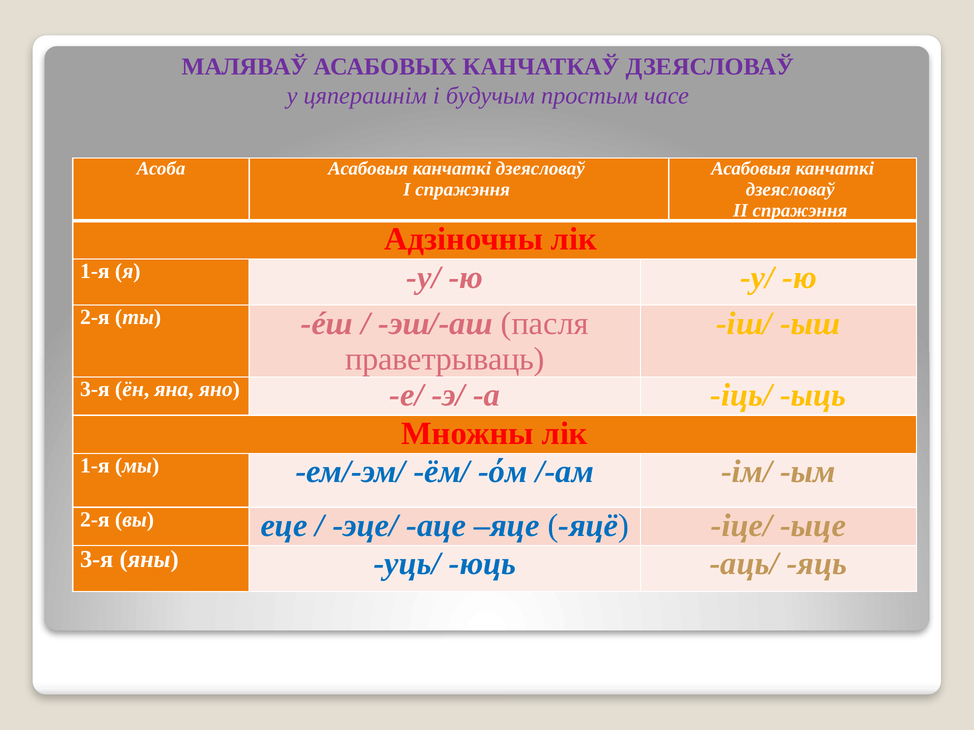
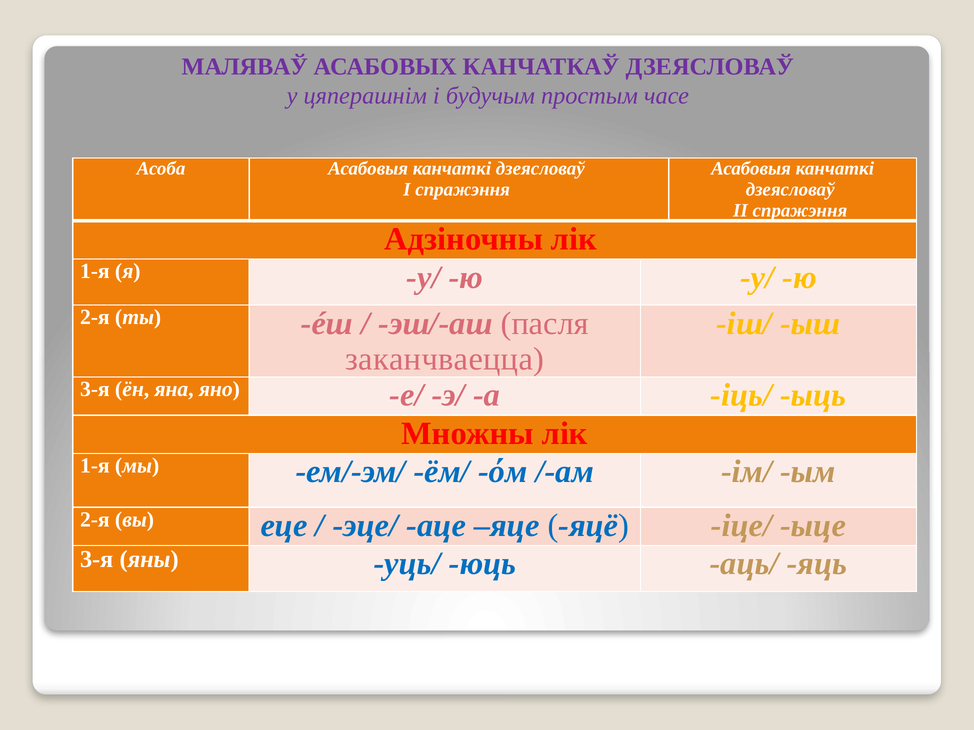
праветрываць: праветрываць -> заканчваецца
